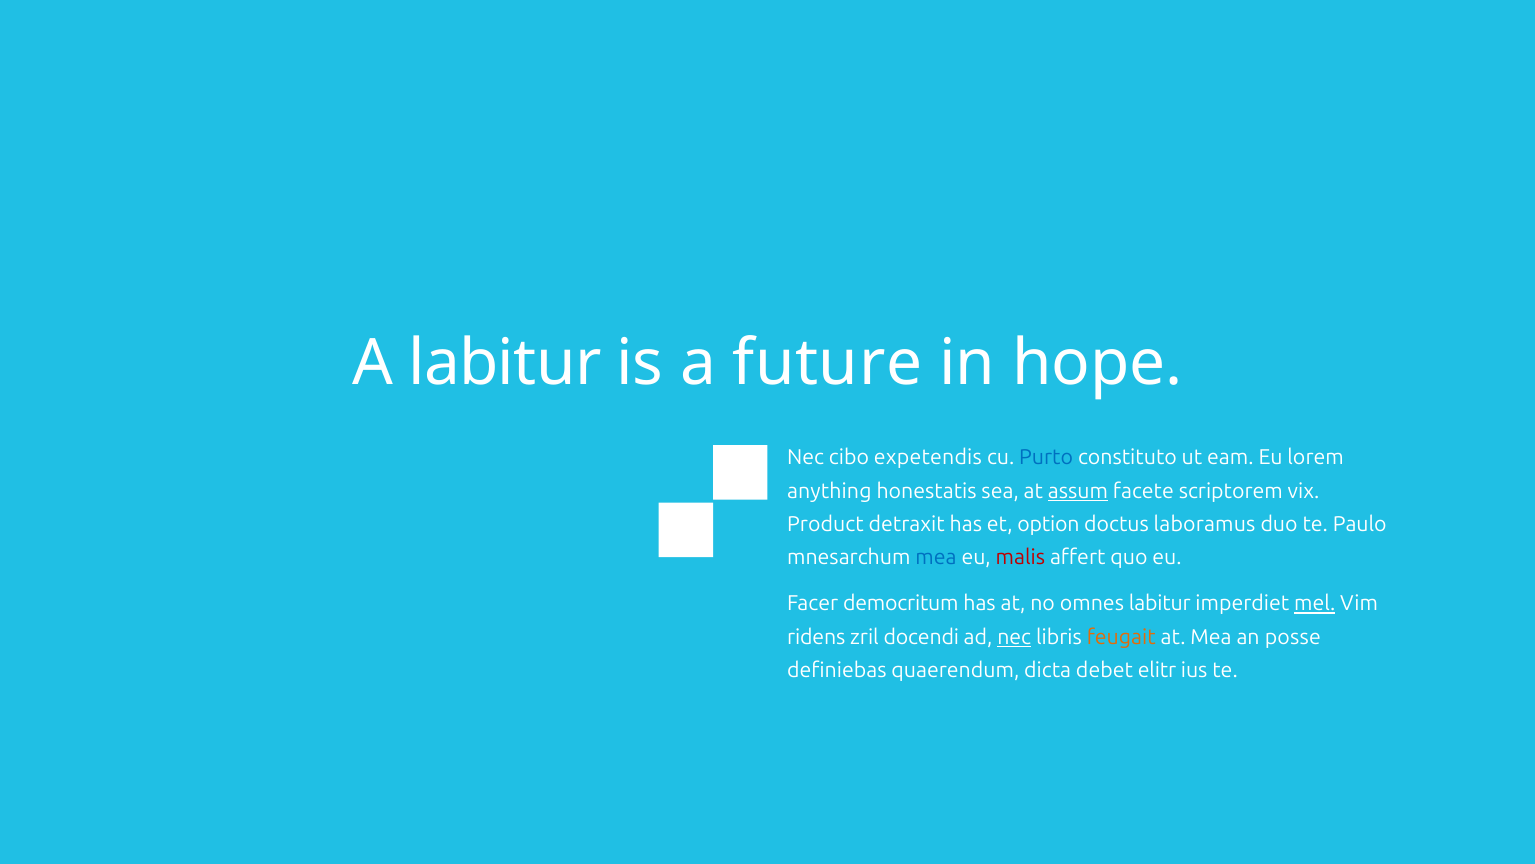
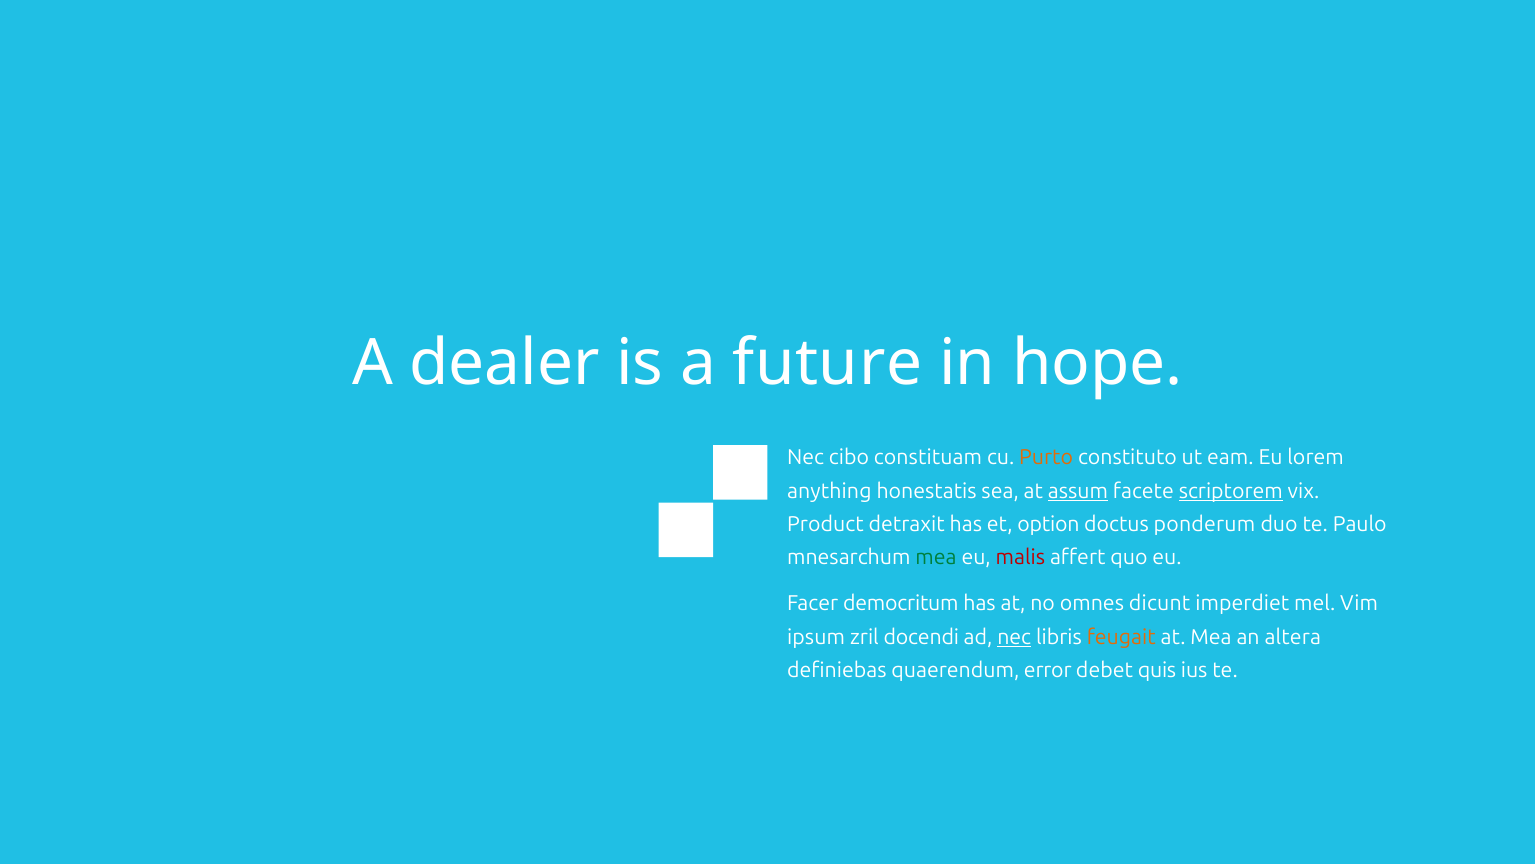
A labitur: labitur -> dealer
expetendis: expetendis -> constituam
Purto colour: blue -> orange
scriptorem underline: none -> present
laboramus: laboramus -> ponderum
mea at (936, 557) colour: blue -> green
omnes labitur: labitur -> dicunt
mel underline: present -> none
ridens: ridens -> ipsum
posse: posse -> altera
dicta: dicta -> error
elitr: elitr -> quis
